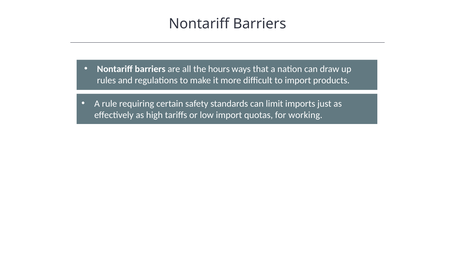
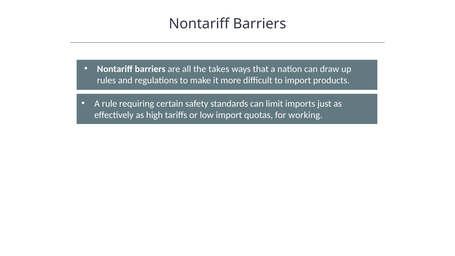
hours: hours -> takes
